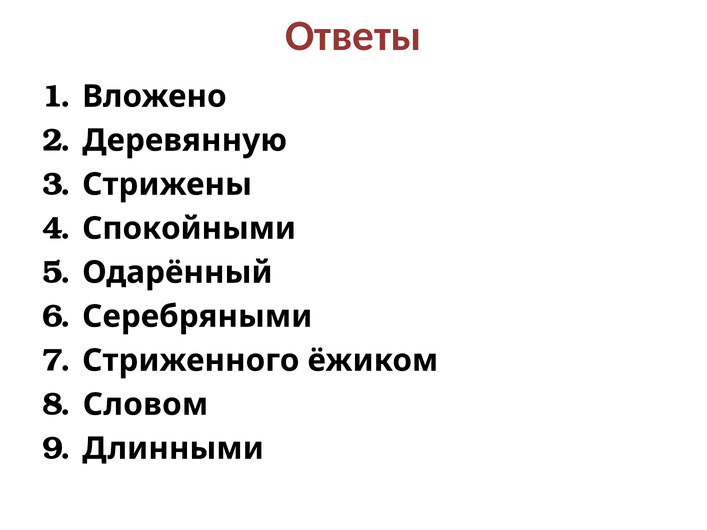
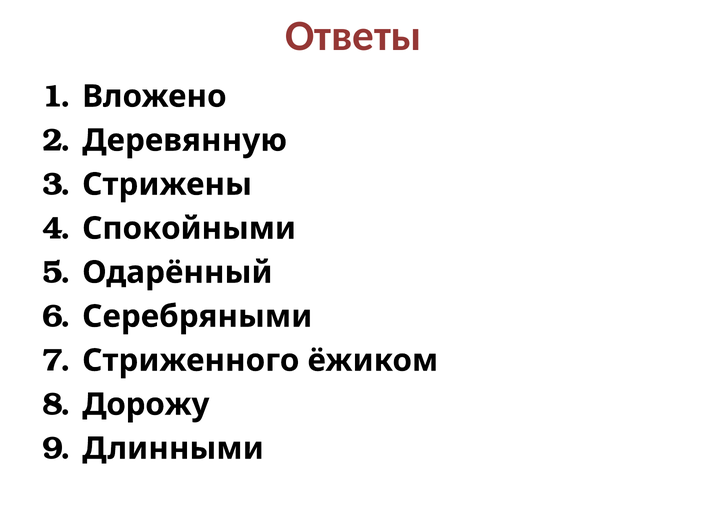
Словом: Словом -> Дорожу
